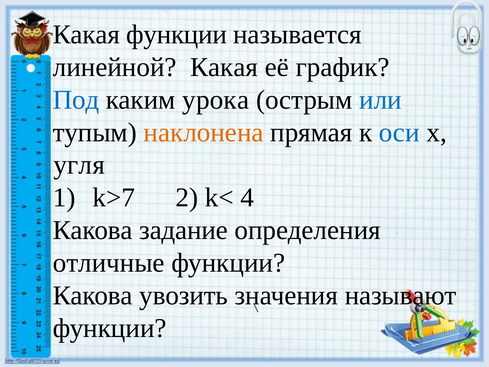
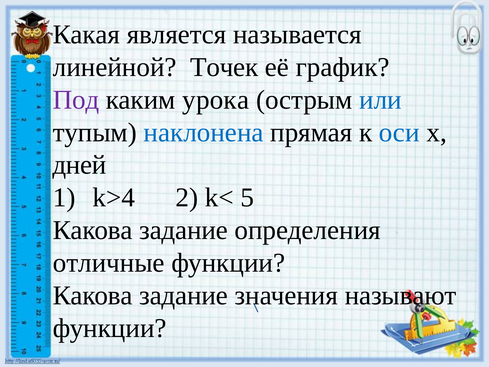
Какая функции: функции -> является
линейной Какая: Какая -> Точек
Под colour: blue -> purple
наклонена colour: orange -> blue
угля: угля -> дней
k˃7: k˃7 -> k˃4
4: 4 -> 5
увозить at (184, 295): увозить -> задание
